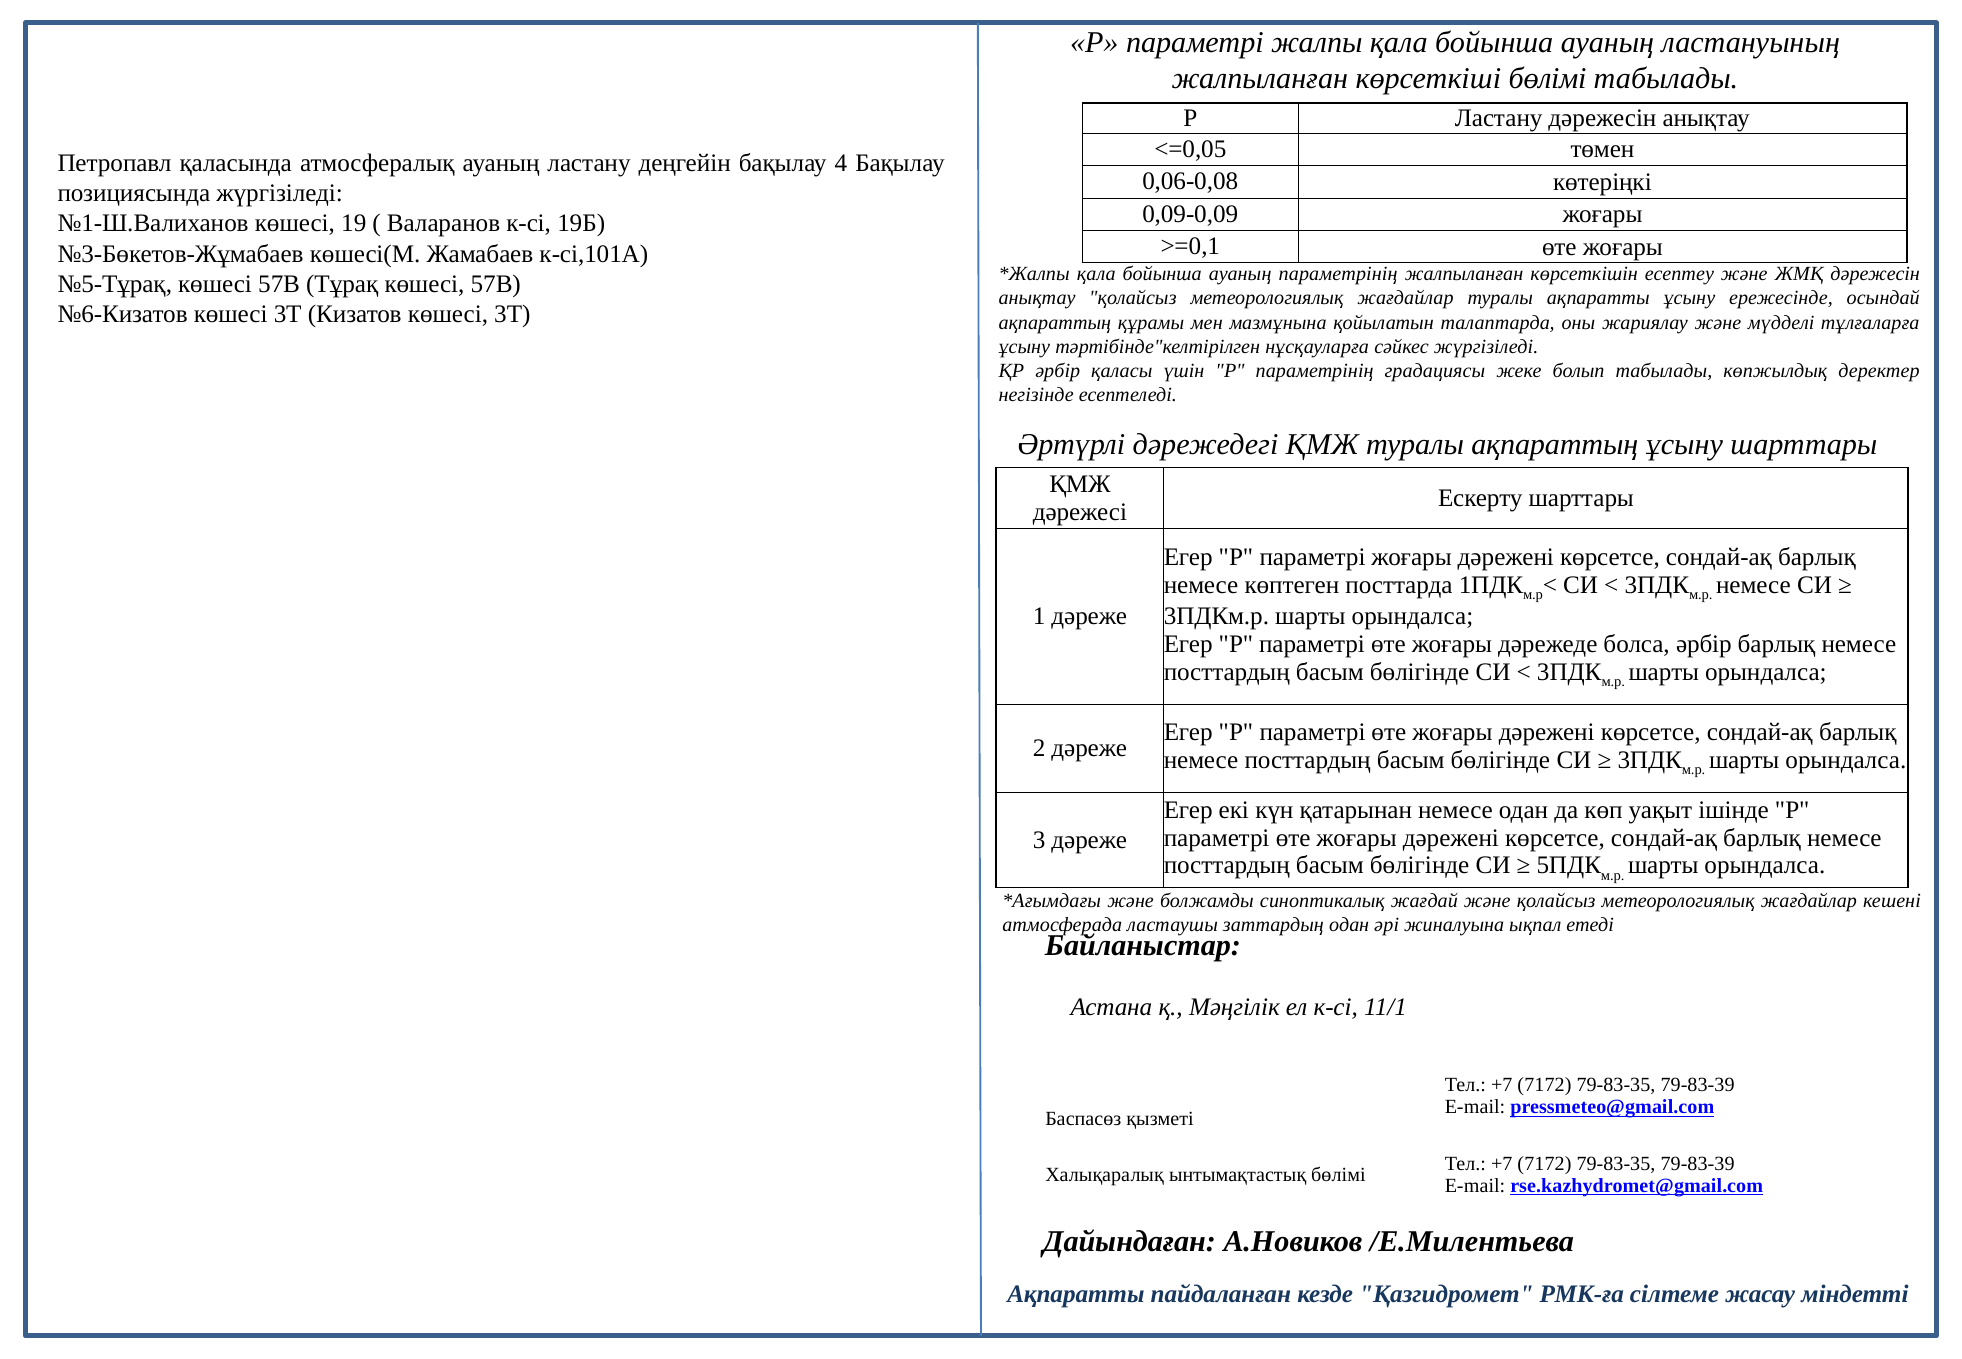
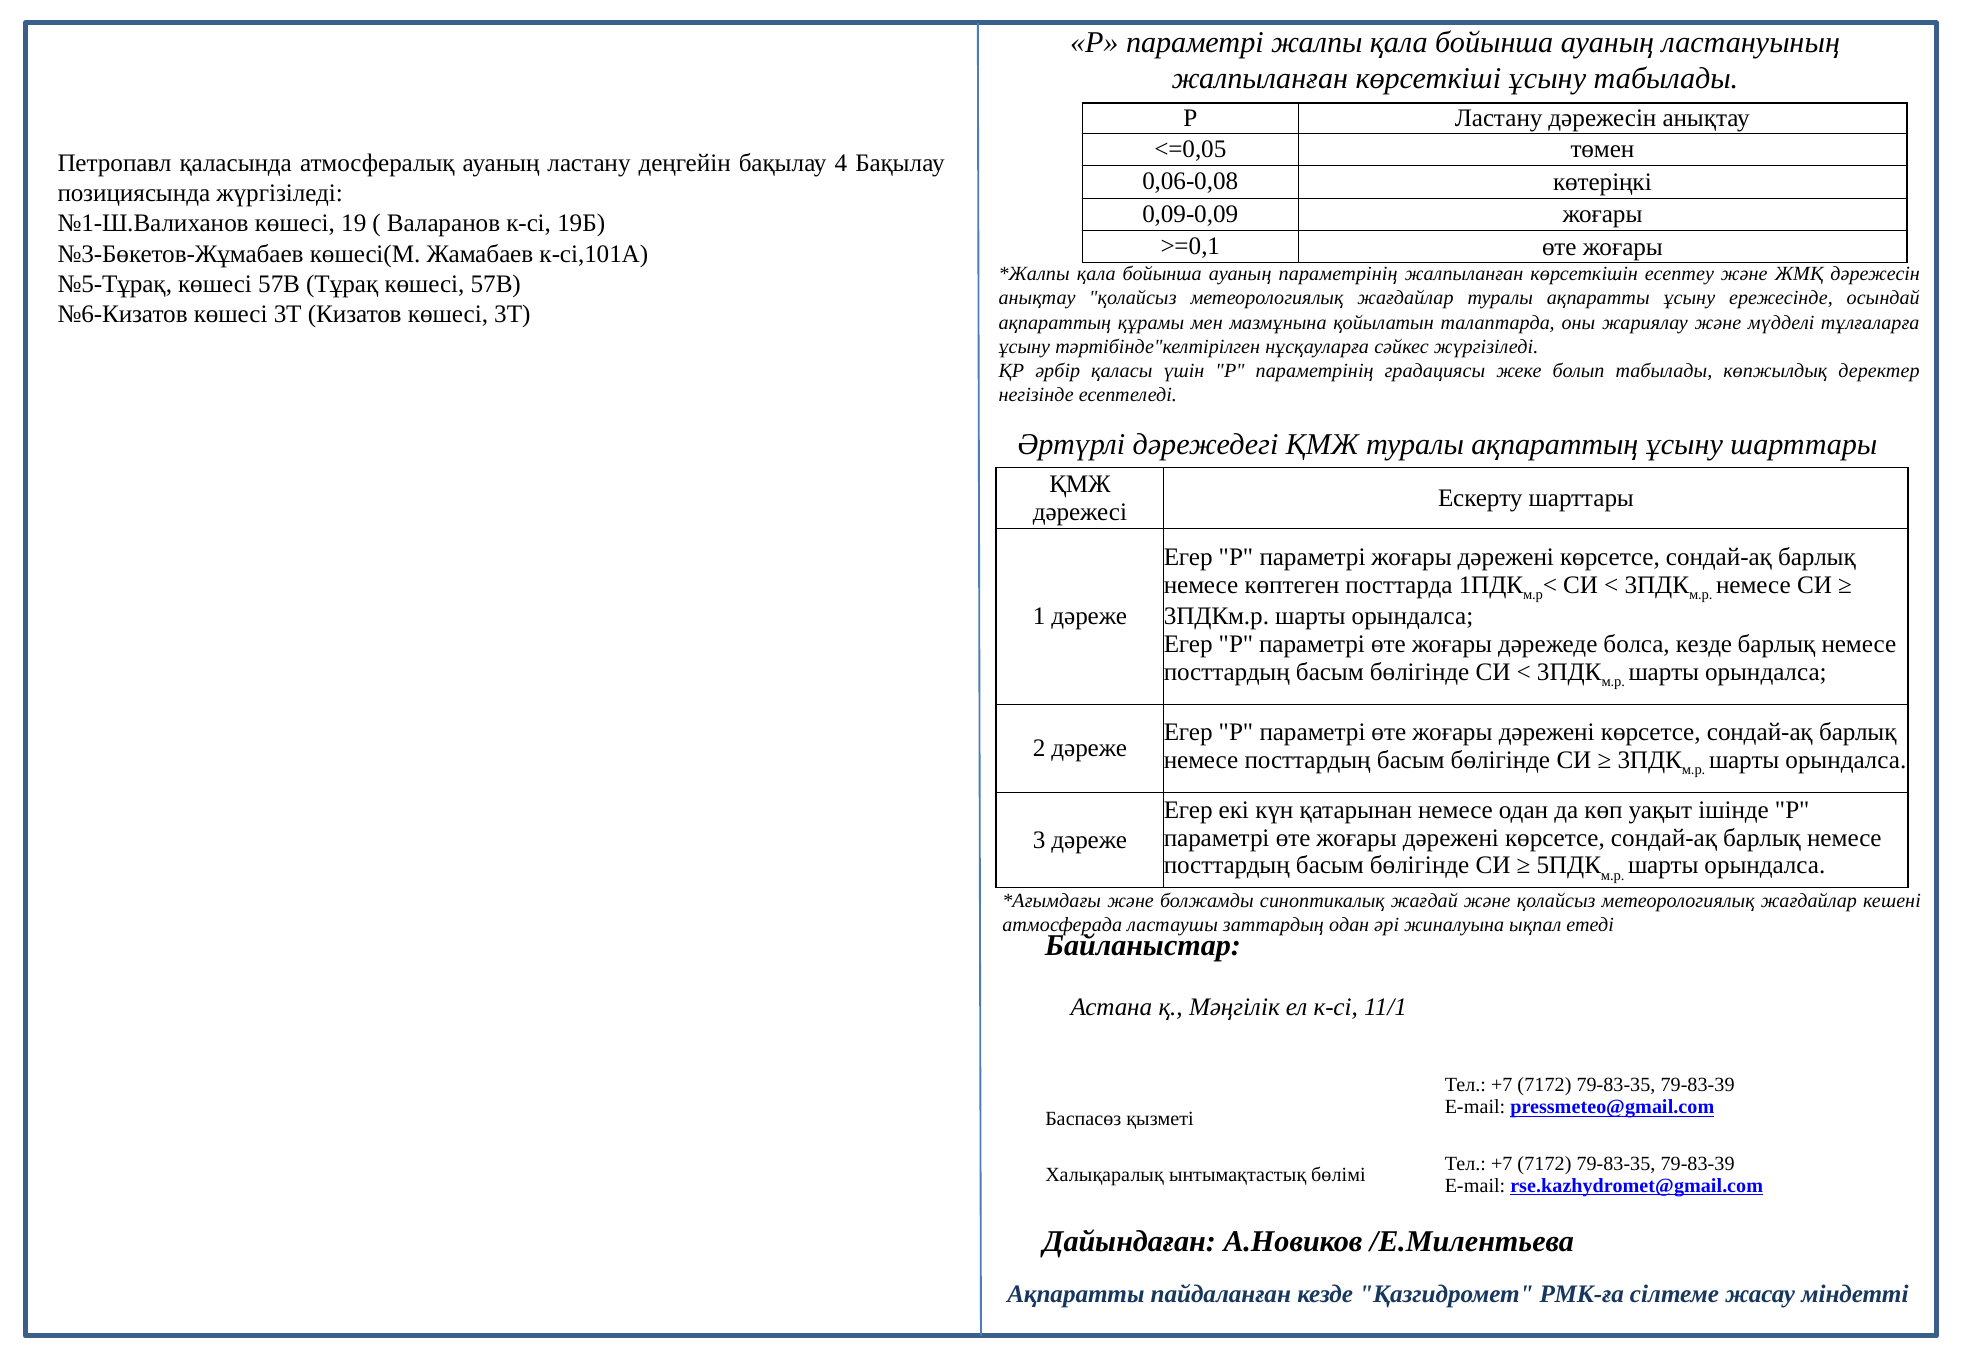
көрсеткіші бөлімі: бөлімі -> ұсыну
болса әрбір: әрбір -> кезде
